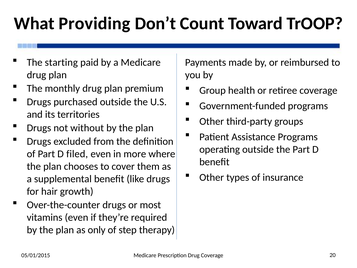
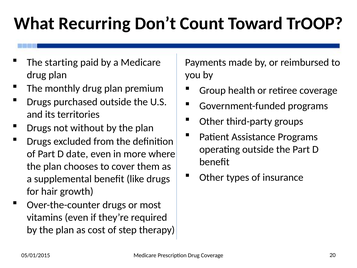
Providing: Providing -> Recurring
filed: filed -> date
only: only -> cost
